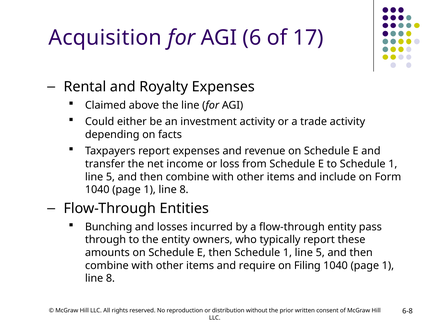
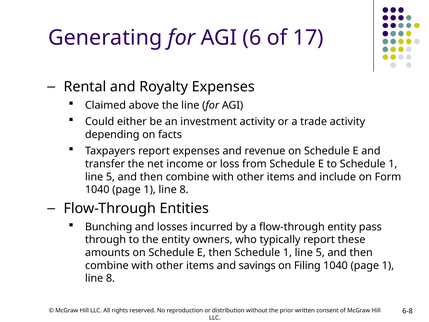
Acquisition: Acquisition -> Generating
require: require -> savings
